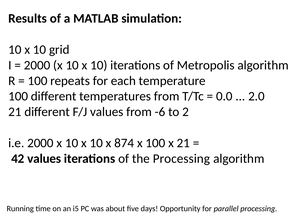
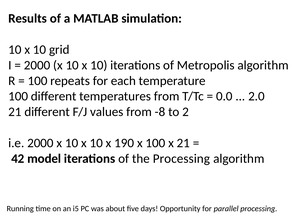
-6: -6 -> -8
874: 874 -> 190
42 values: values -> model
